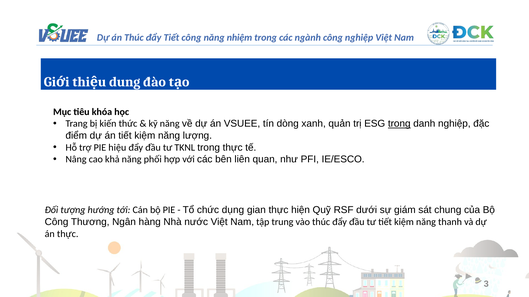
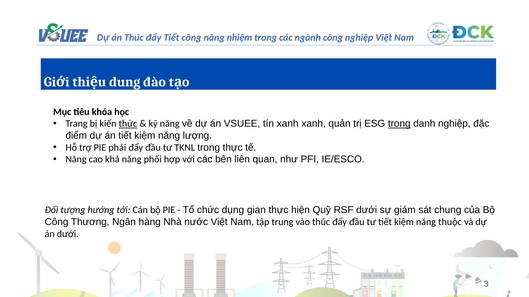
thức underline: none -> present
tín dòng: dòng -> xanh
hiệu: hiệu -> phải
thanh: thanh -> thuộc
án thực: thực -> dưới
